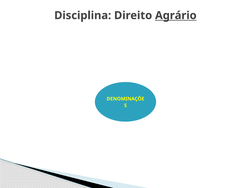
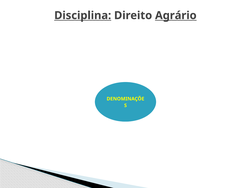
Disciplina underline: none -> present
